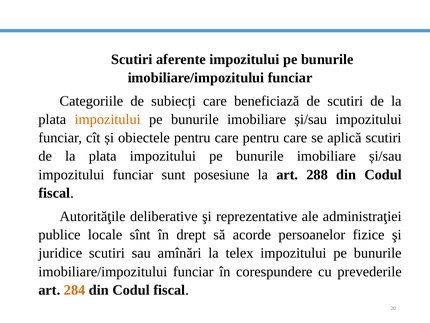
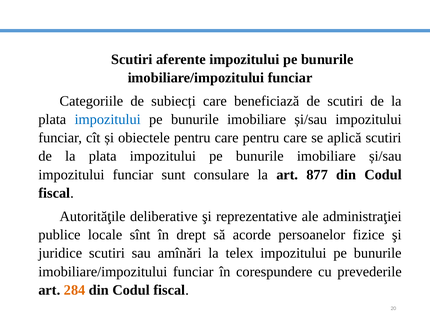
impozitului at (108, 119) colour: orange -> blue
posesiune: posesiune -> consulare
288: 288 -> 877
